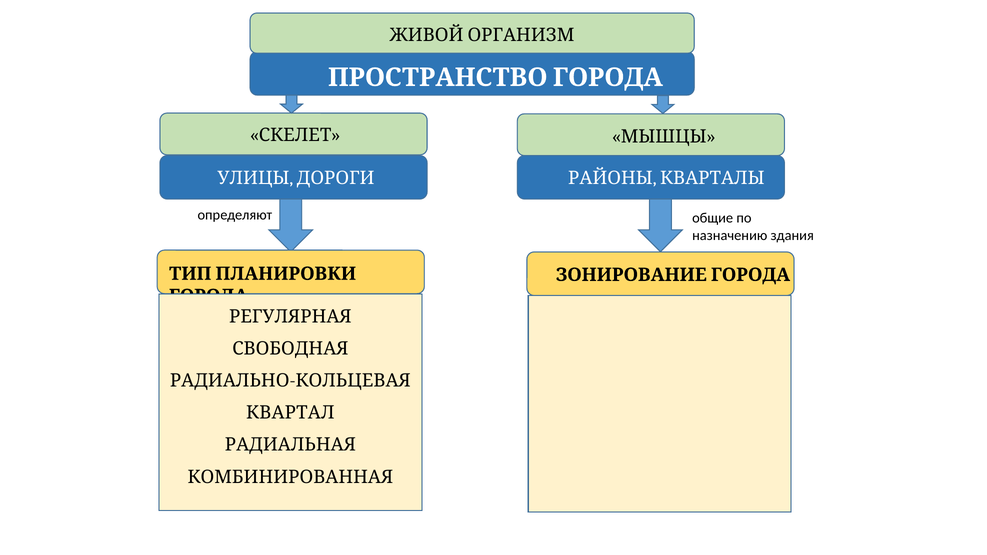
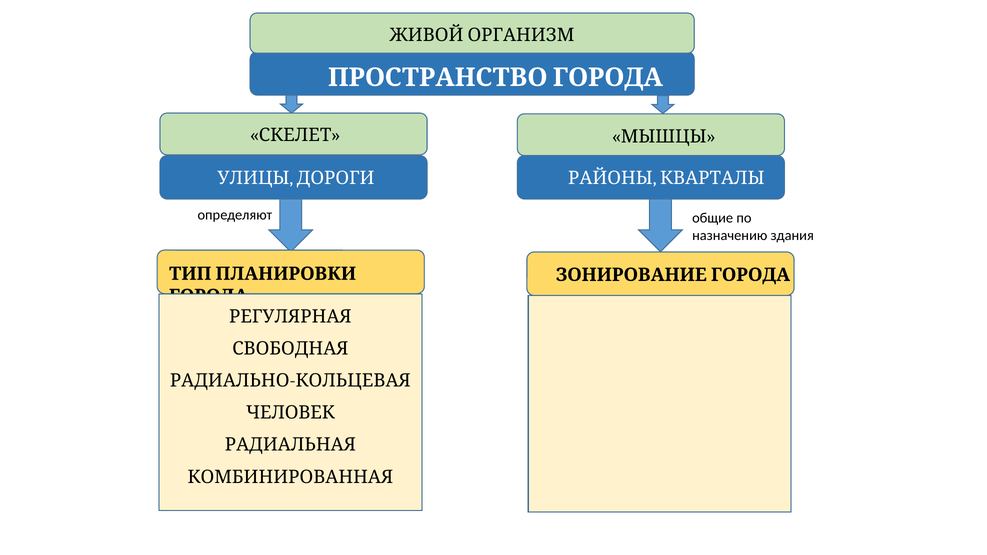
КВАРТАЛ: КВАРТАЛ -> ЧЕЛОВЕК
